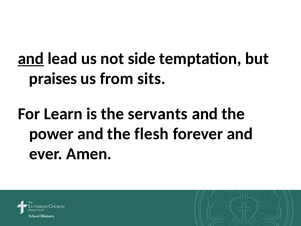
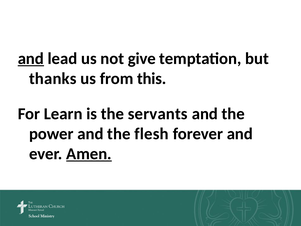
side: side -> give
praises: praises -> thanks
sits: sits -> this
Amen underline: none -> present
